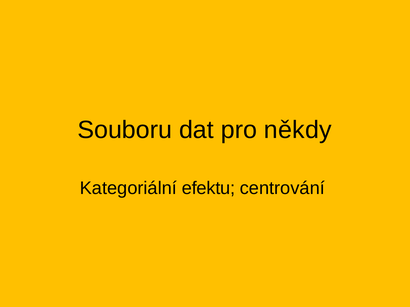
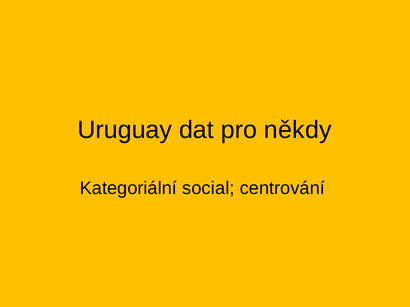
Souboru: Souboru -> Uruguay
efektu: efektu -> social
